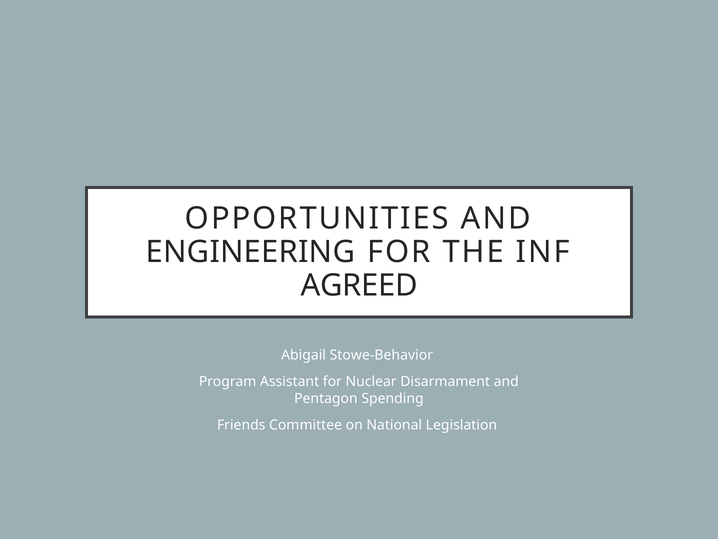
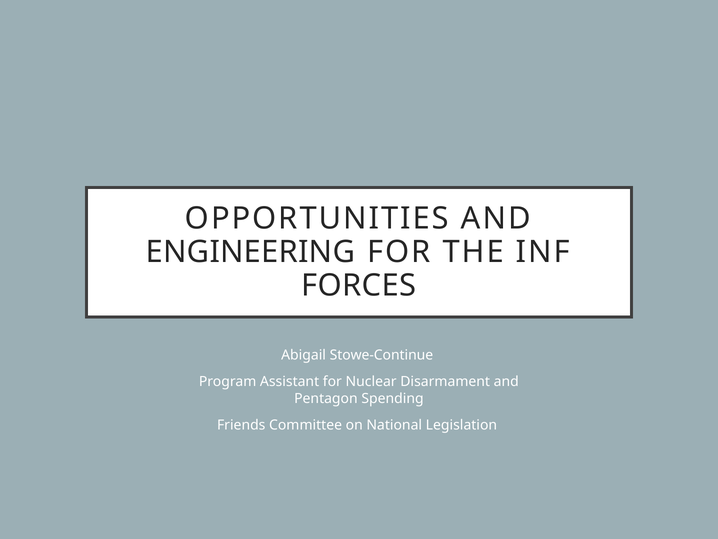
AGREED: AGREED -> FORCES
Stowe-Behavior: Stowe-Behavior -> Stowe-Continue
